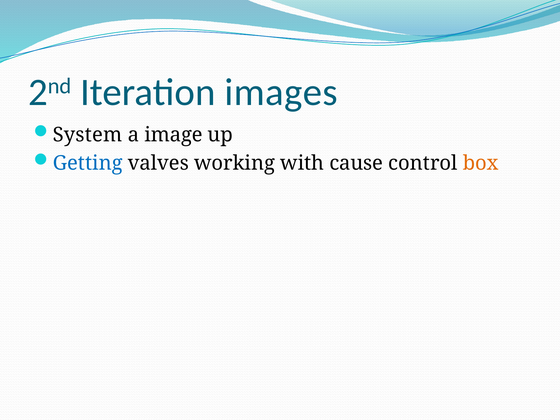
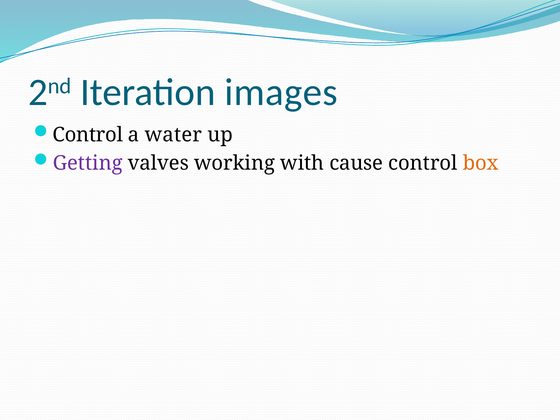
System at (88, 135): System -> Control
image: image -> water
Getting colour: blue -> purple
